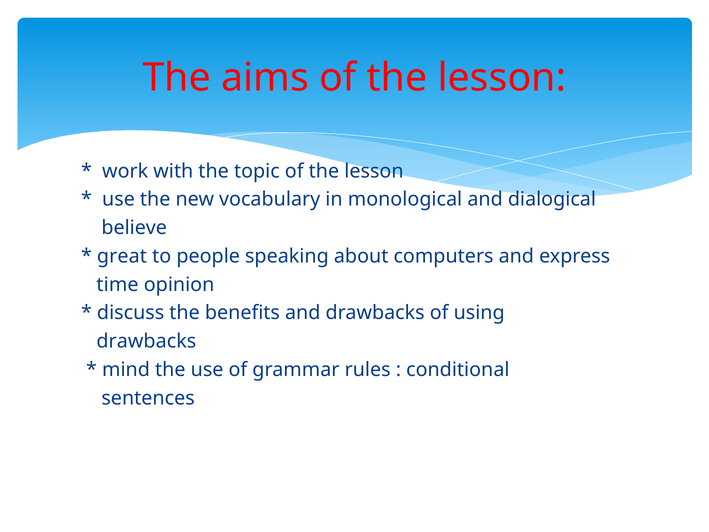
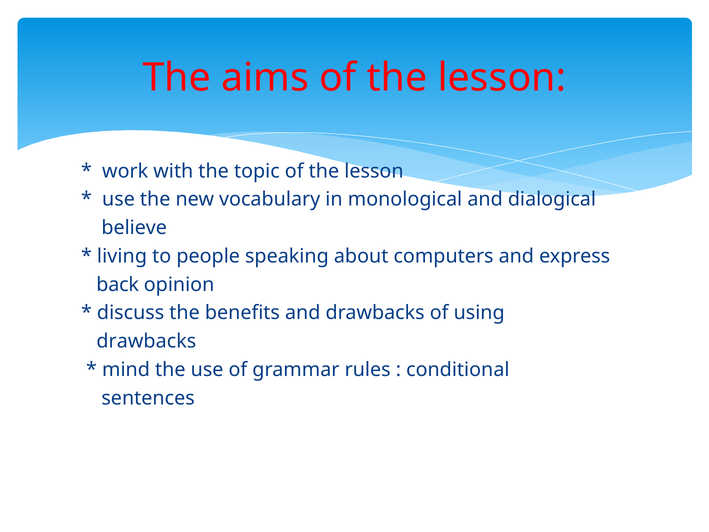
great: great -> living
time: time -> back
